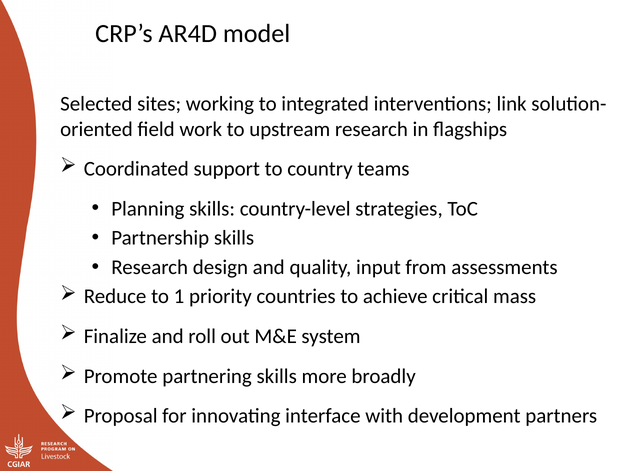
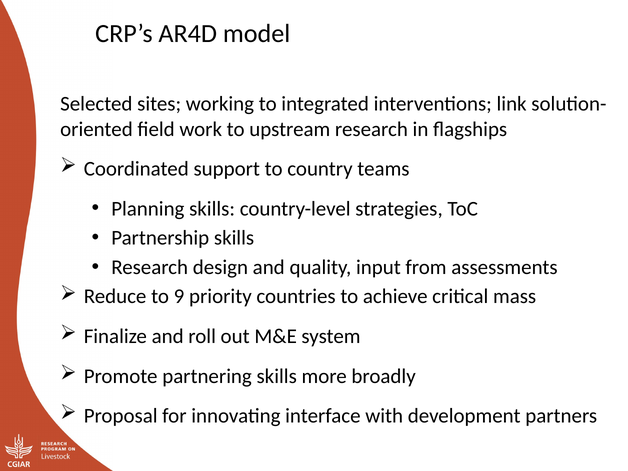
1: 1 -> 9
